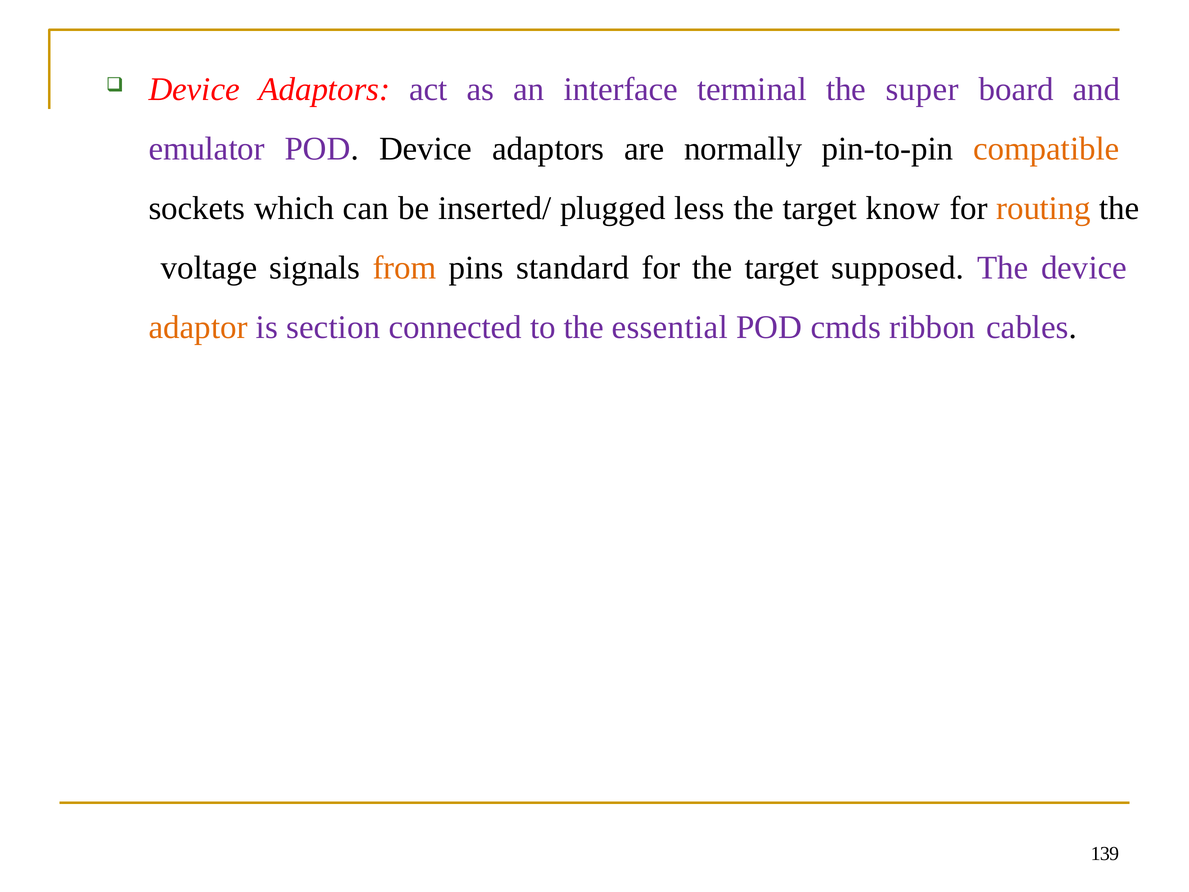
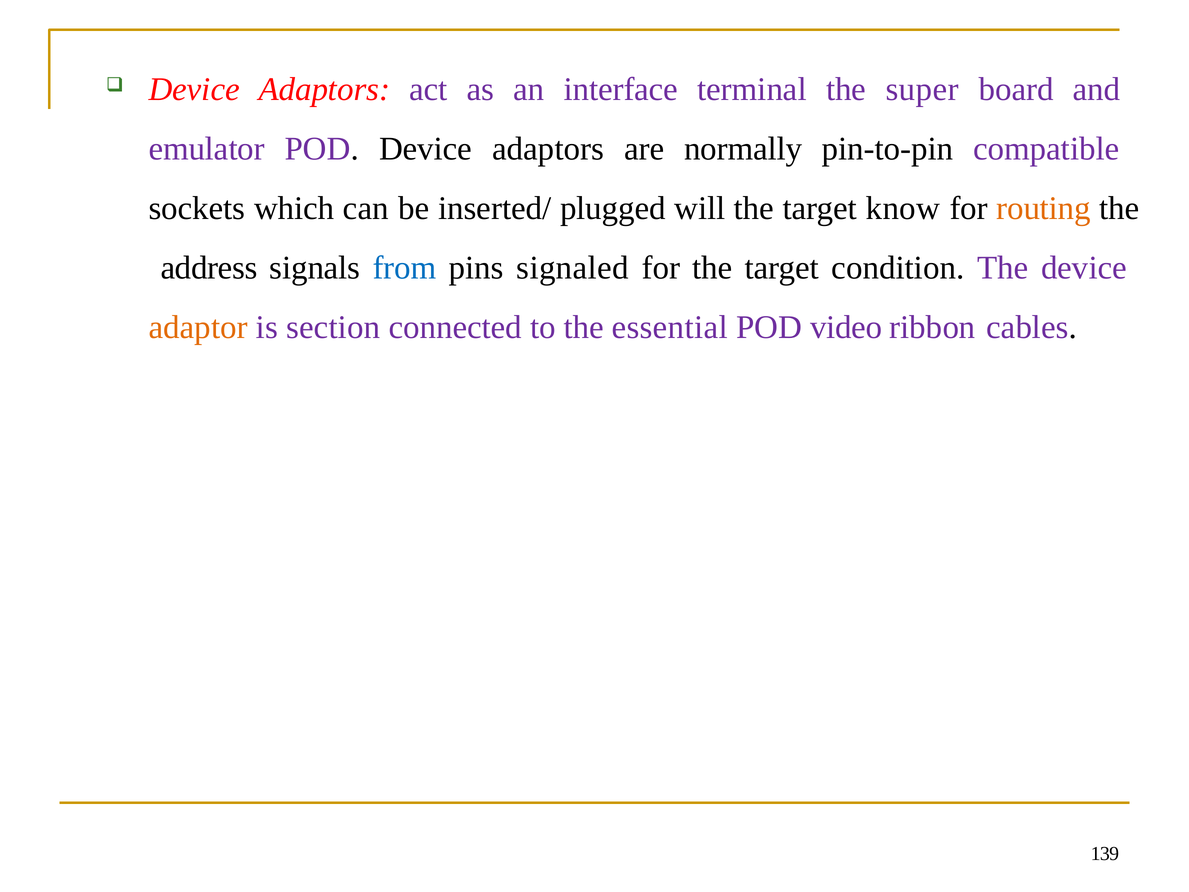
compatible colour: orange -> purple
less: less -> will
voltage: voltage -> address
from colour: orange -> blue
standard: standard -> signaled
supposed: supposed -> condition
cmds: cmds -> video
